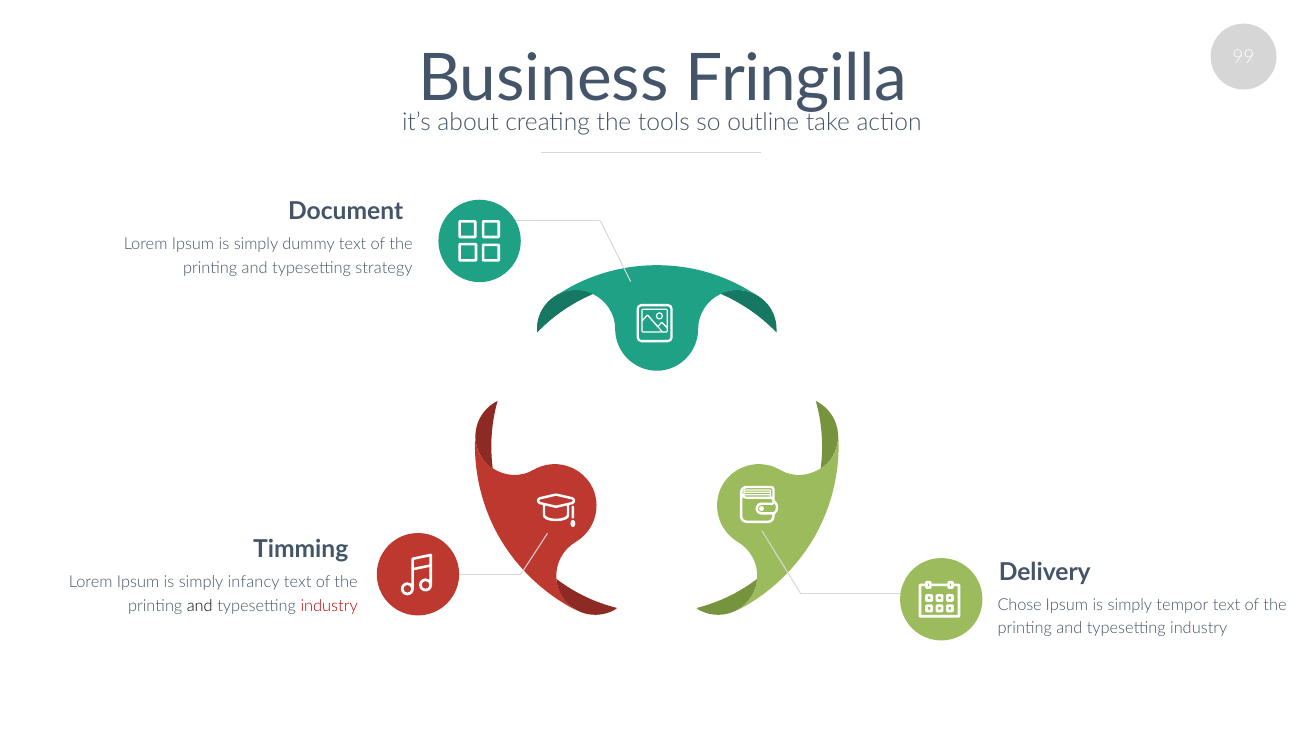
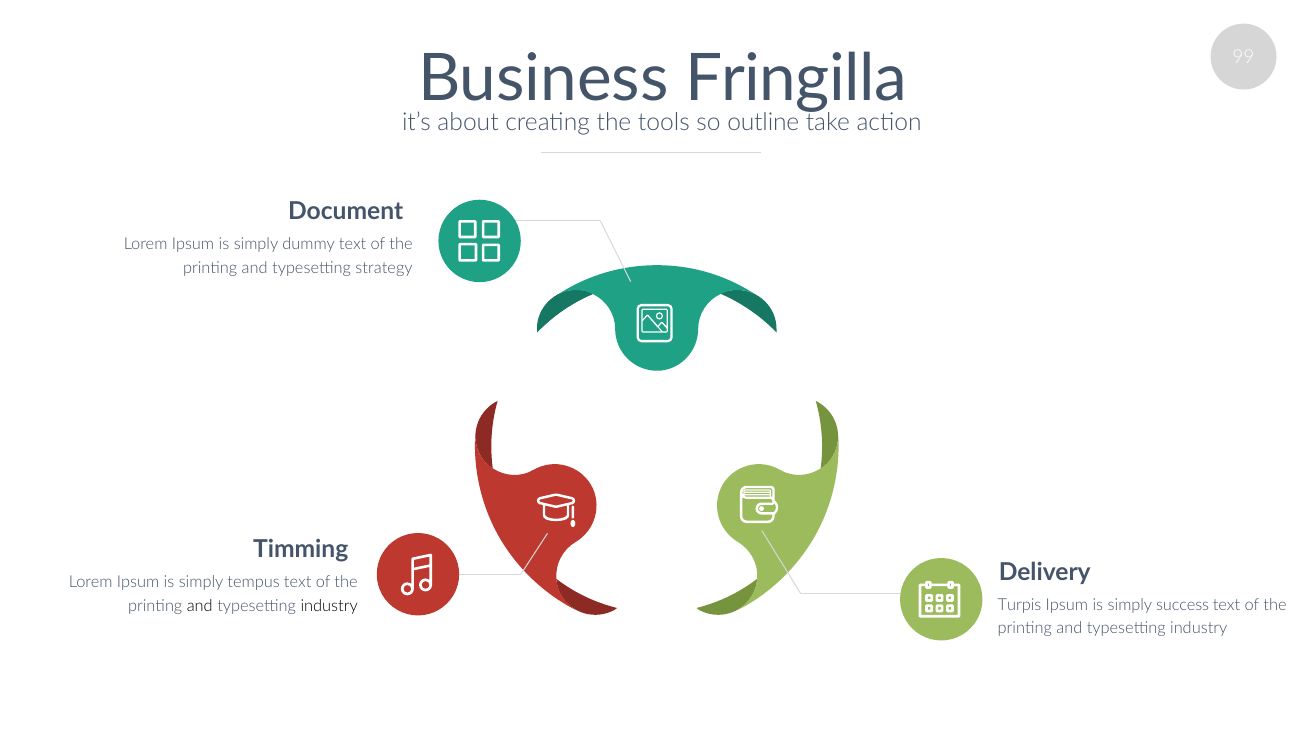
infancy: infancy -> tempus
Chose: Chose -> Turpis
tempor: tempor -> success
industry at (329, 606) colour: red -> black
